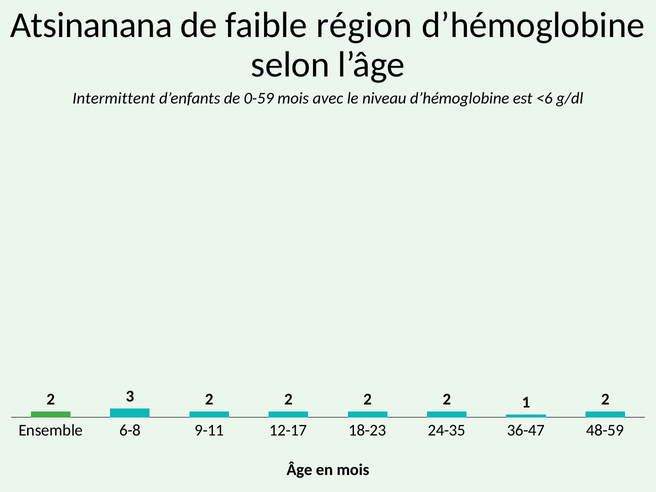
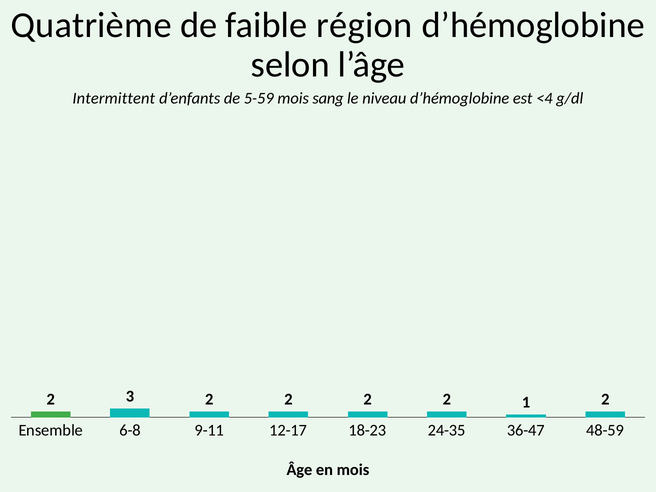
Atsinanana: Atsinanana -> Quatrième
0-59: 0-59 -> 5-59
avec: avec -> sang
<6: <6 -> <4
